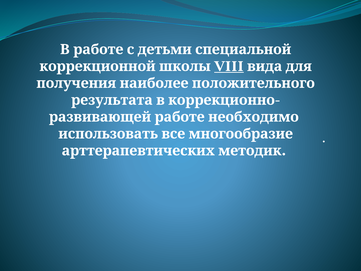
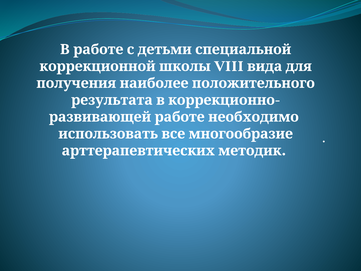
VIII underline: present -> none
